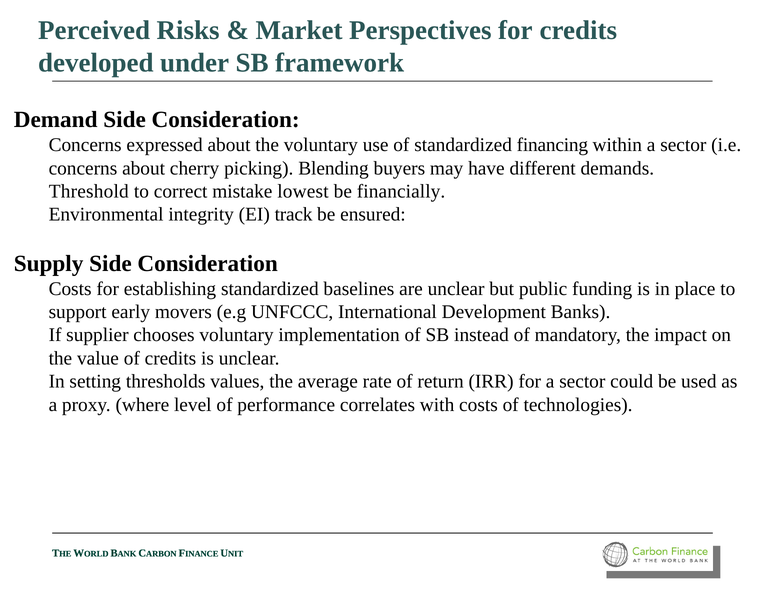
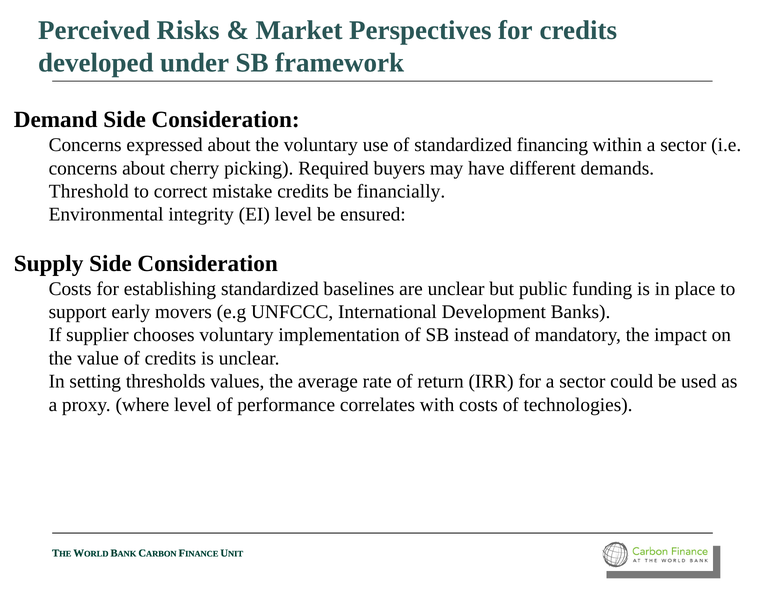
Blending: Blending -> Required
mistake lowest: lowest -> credits
EI track: track -> level
